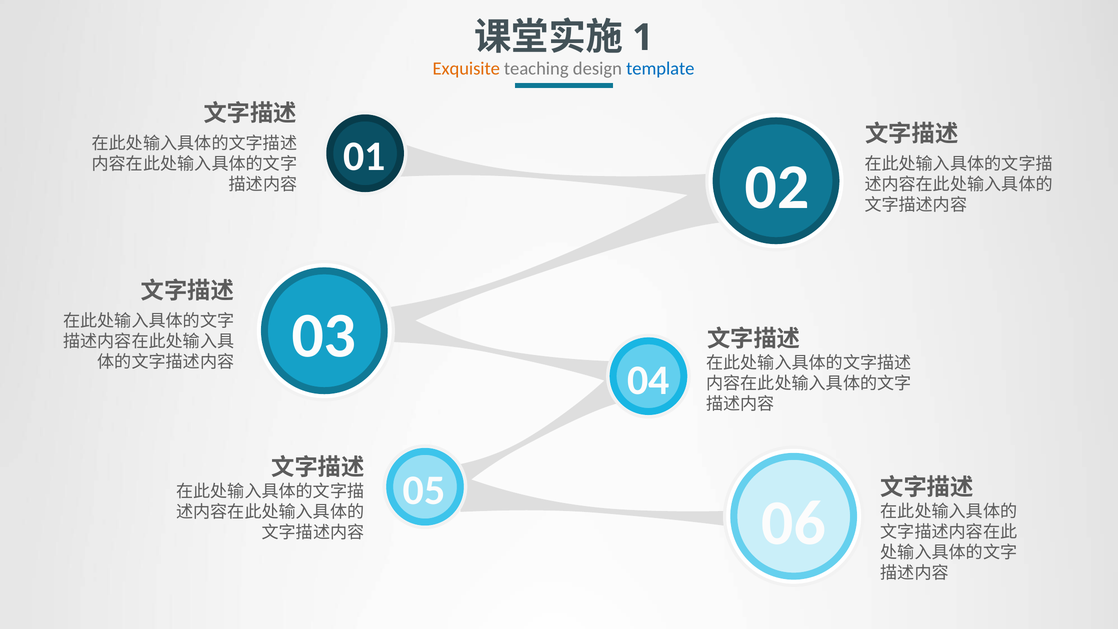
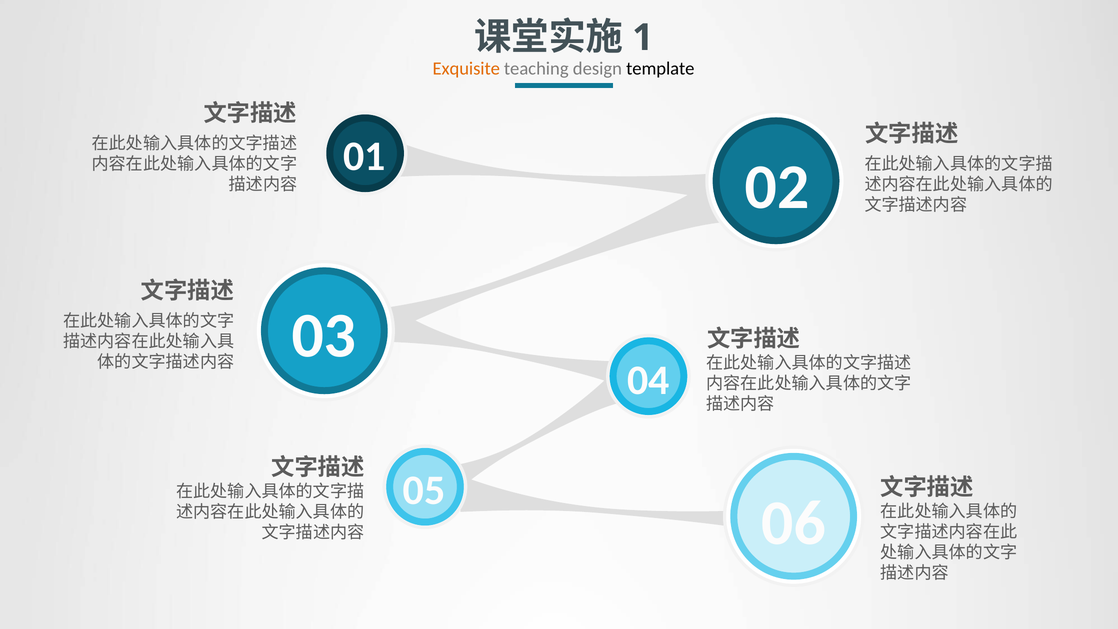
template colour: blue -> black
